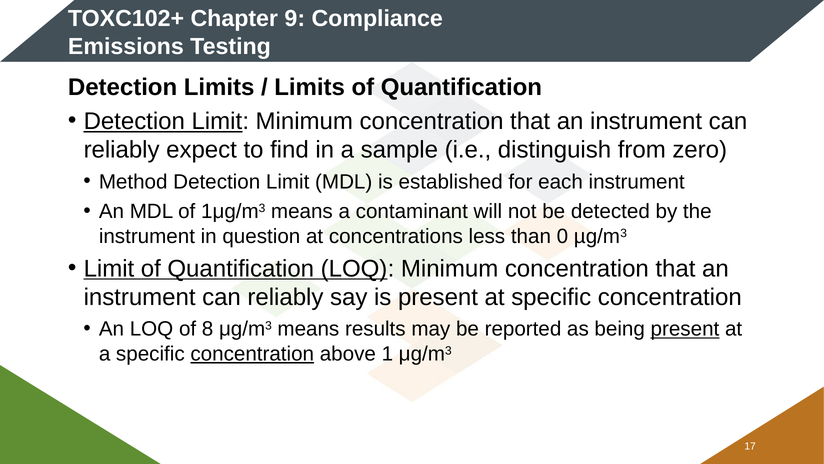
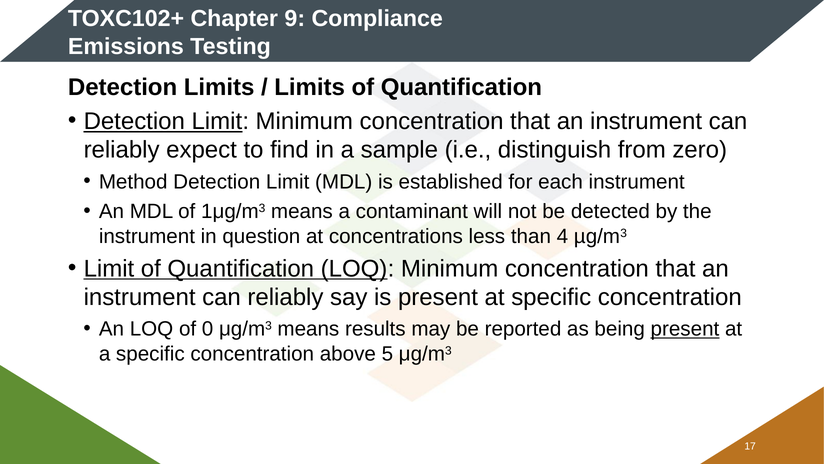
0: 0 -> 4
8: 8 -> 0
concentration at (252, 353) underline: present -> none
1: 1 -> 5
